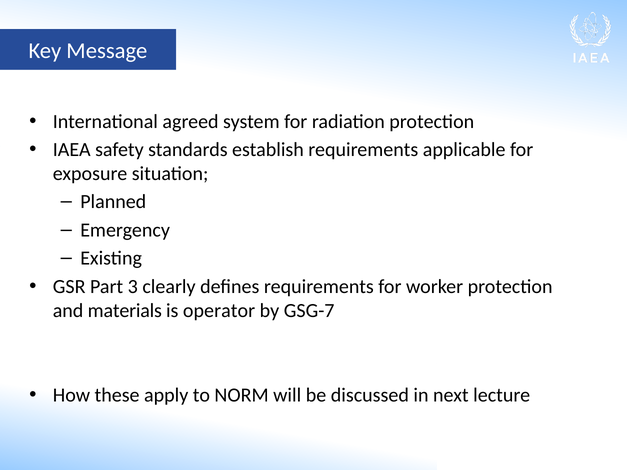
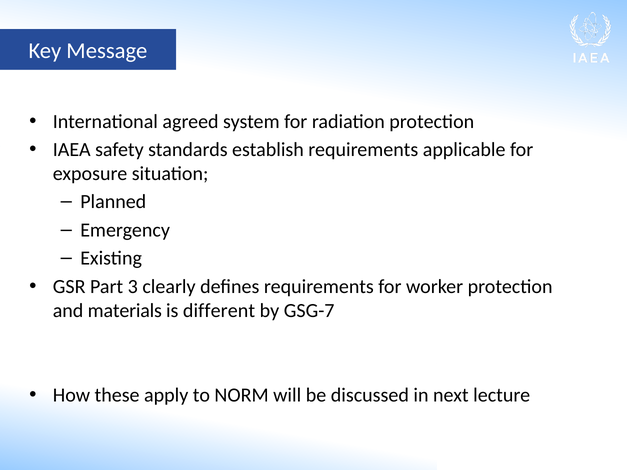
operator: operator -> different
